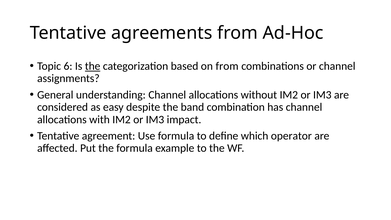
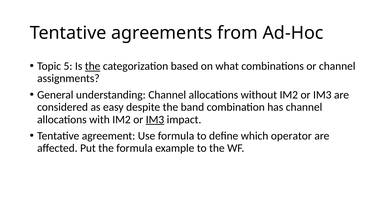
6: 6 -> 5
on from: from -> what
IM3 at (155, 119) underline: none -> present
